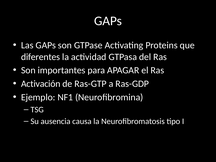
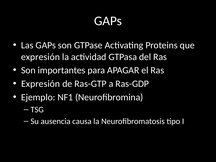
diferentes at (41, 57): diferentes -> expresión
Activación at (41, 84): Activación -> Expresión
